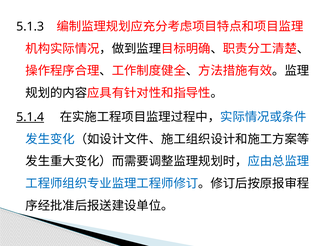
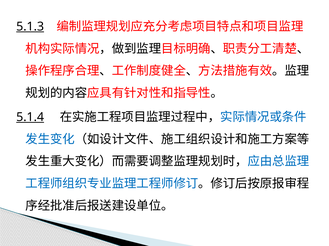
5.1.3 underline: none -> present
